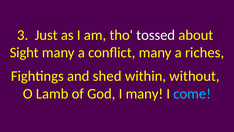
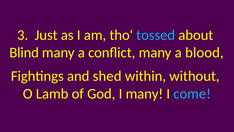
tossed colour: white -> light blue
Sight: Sight -> Blind
riches: riches -> blood
